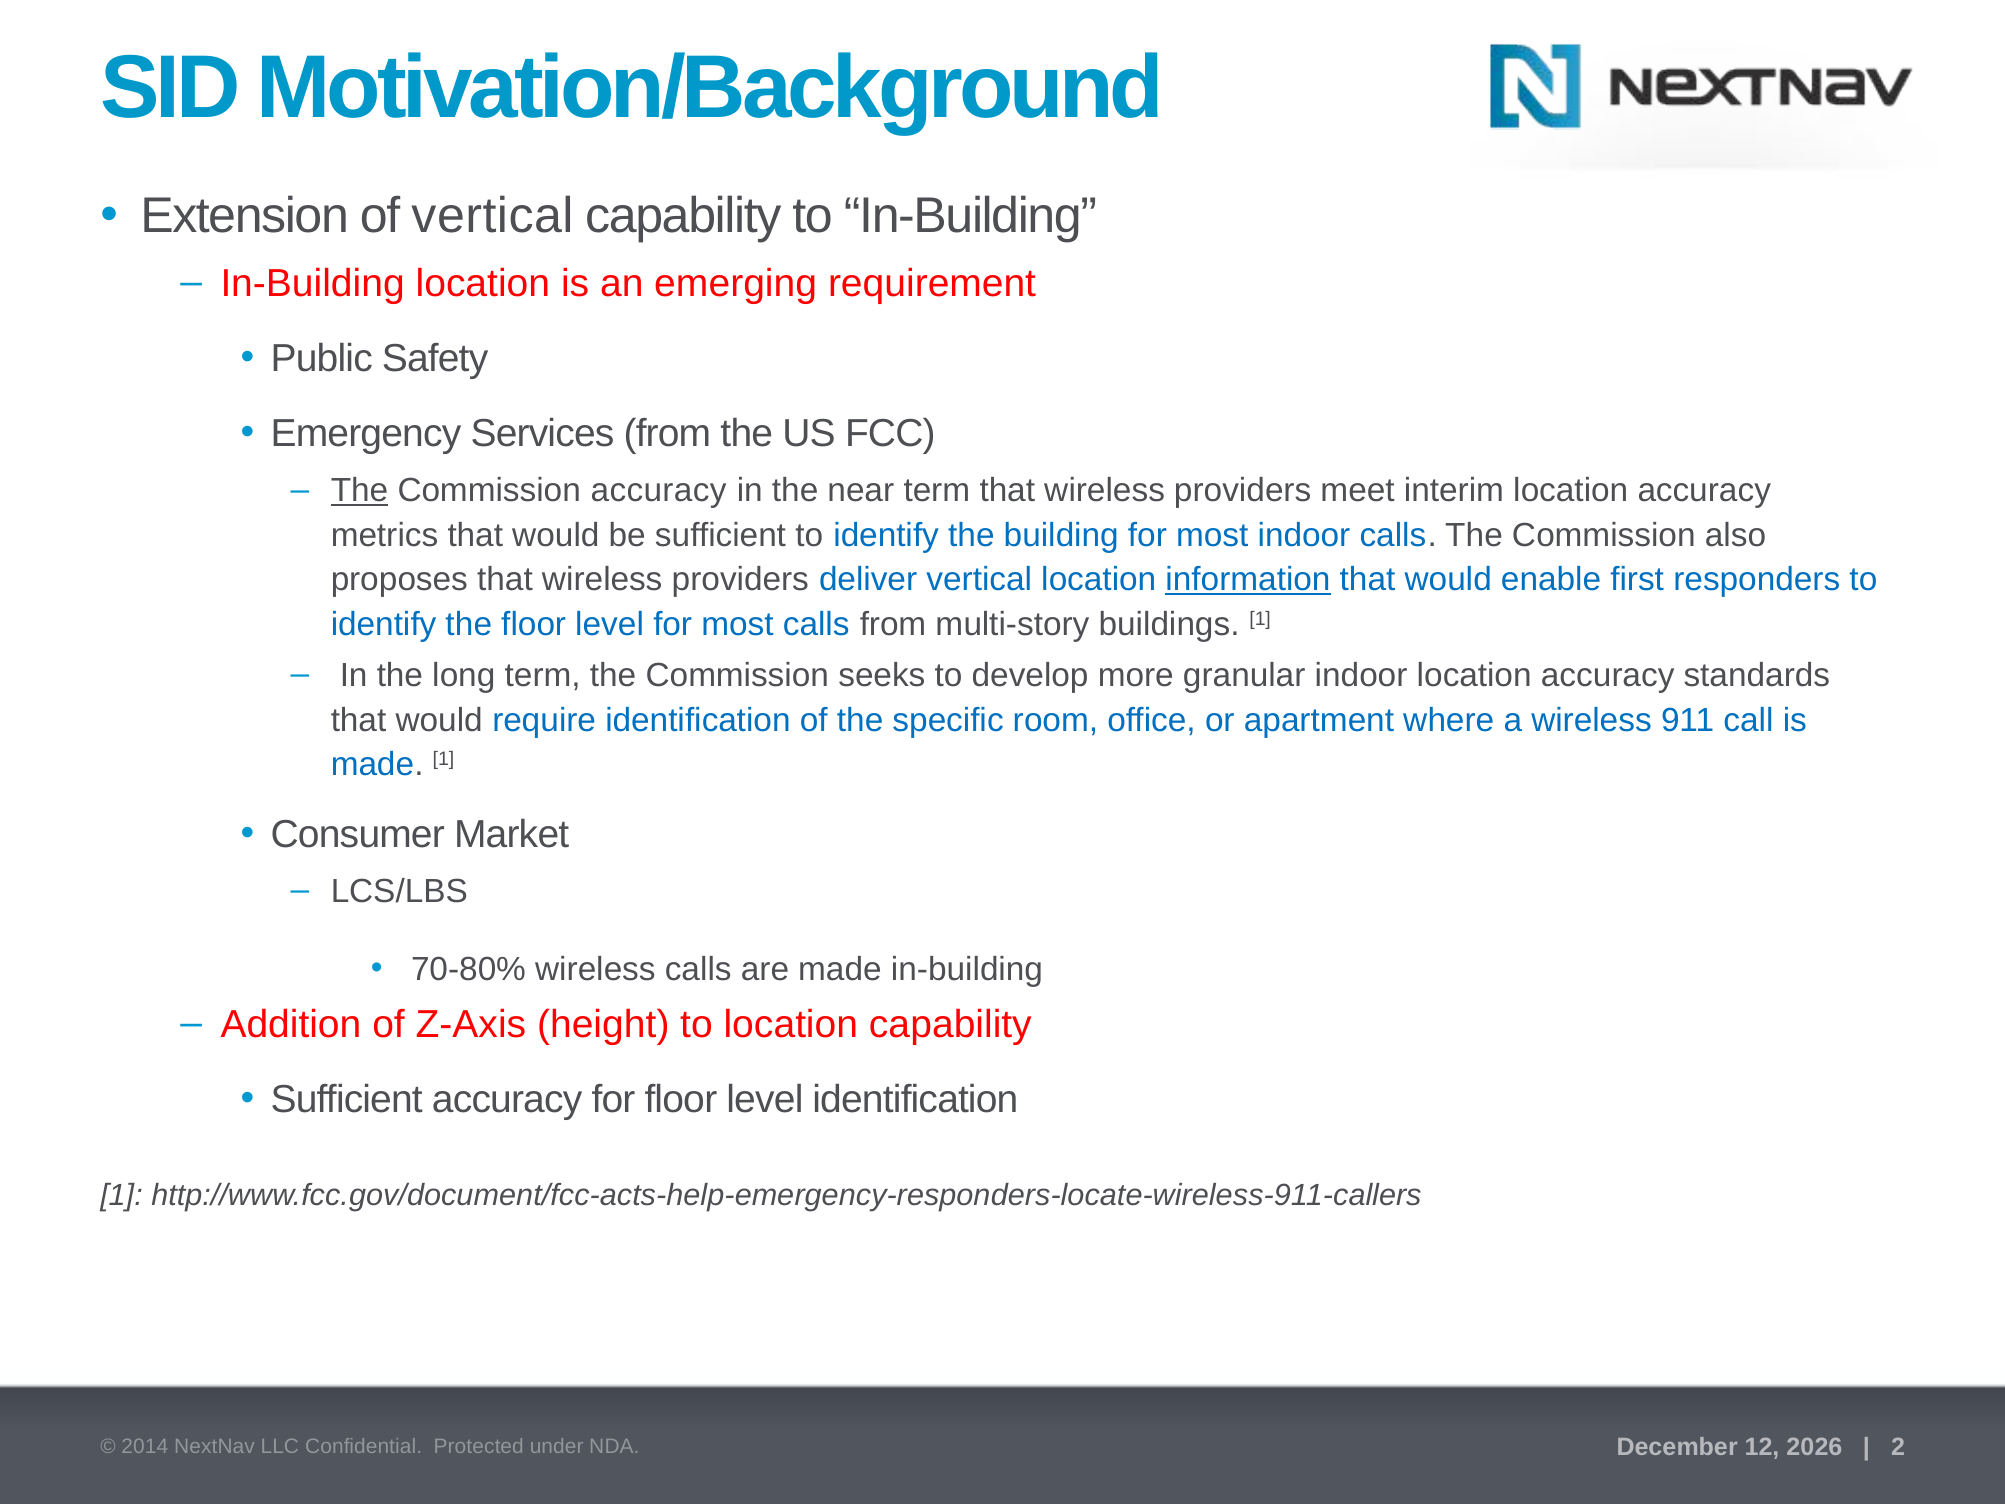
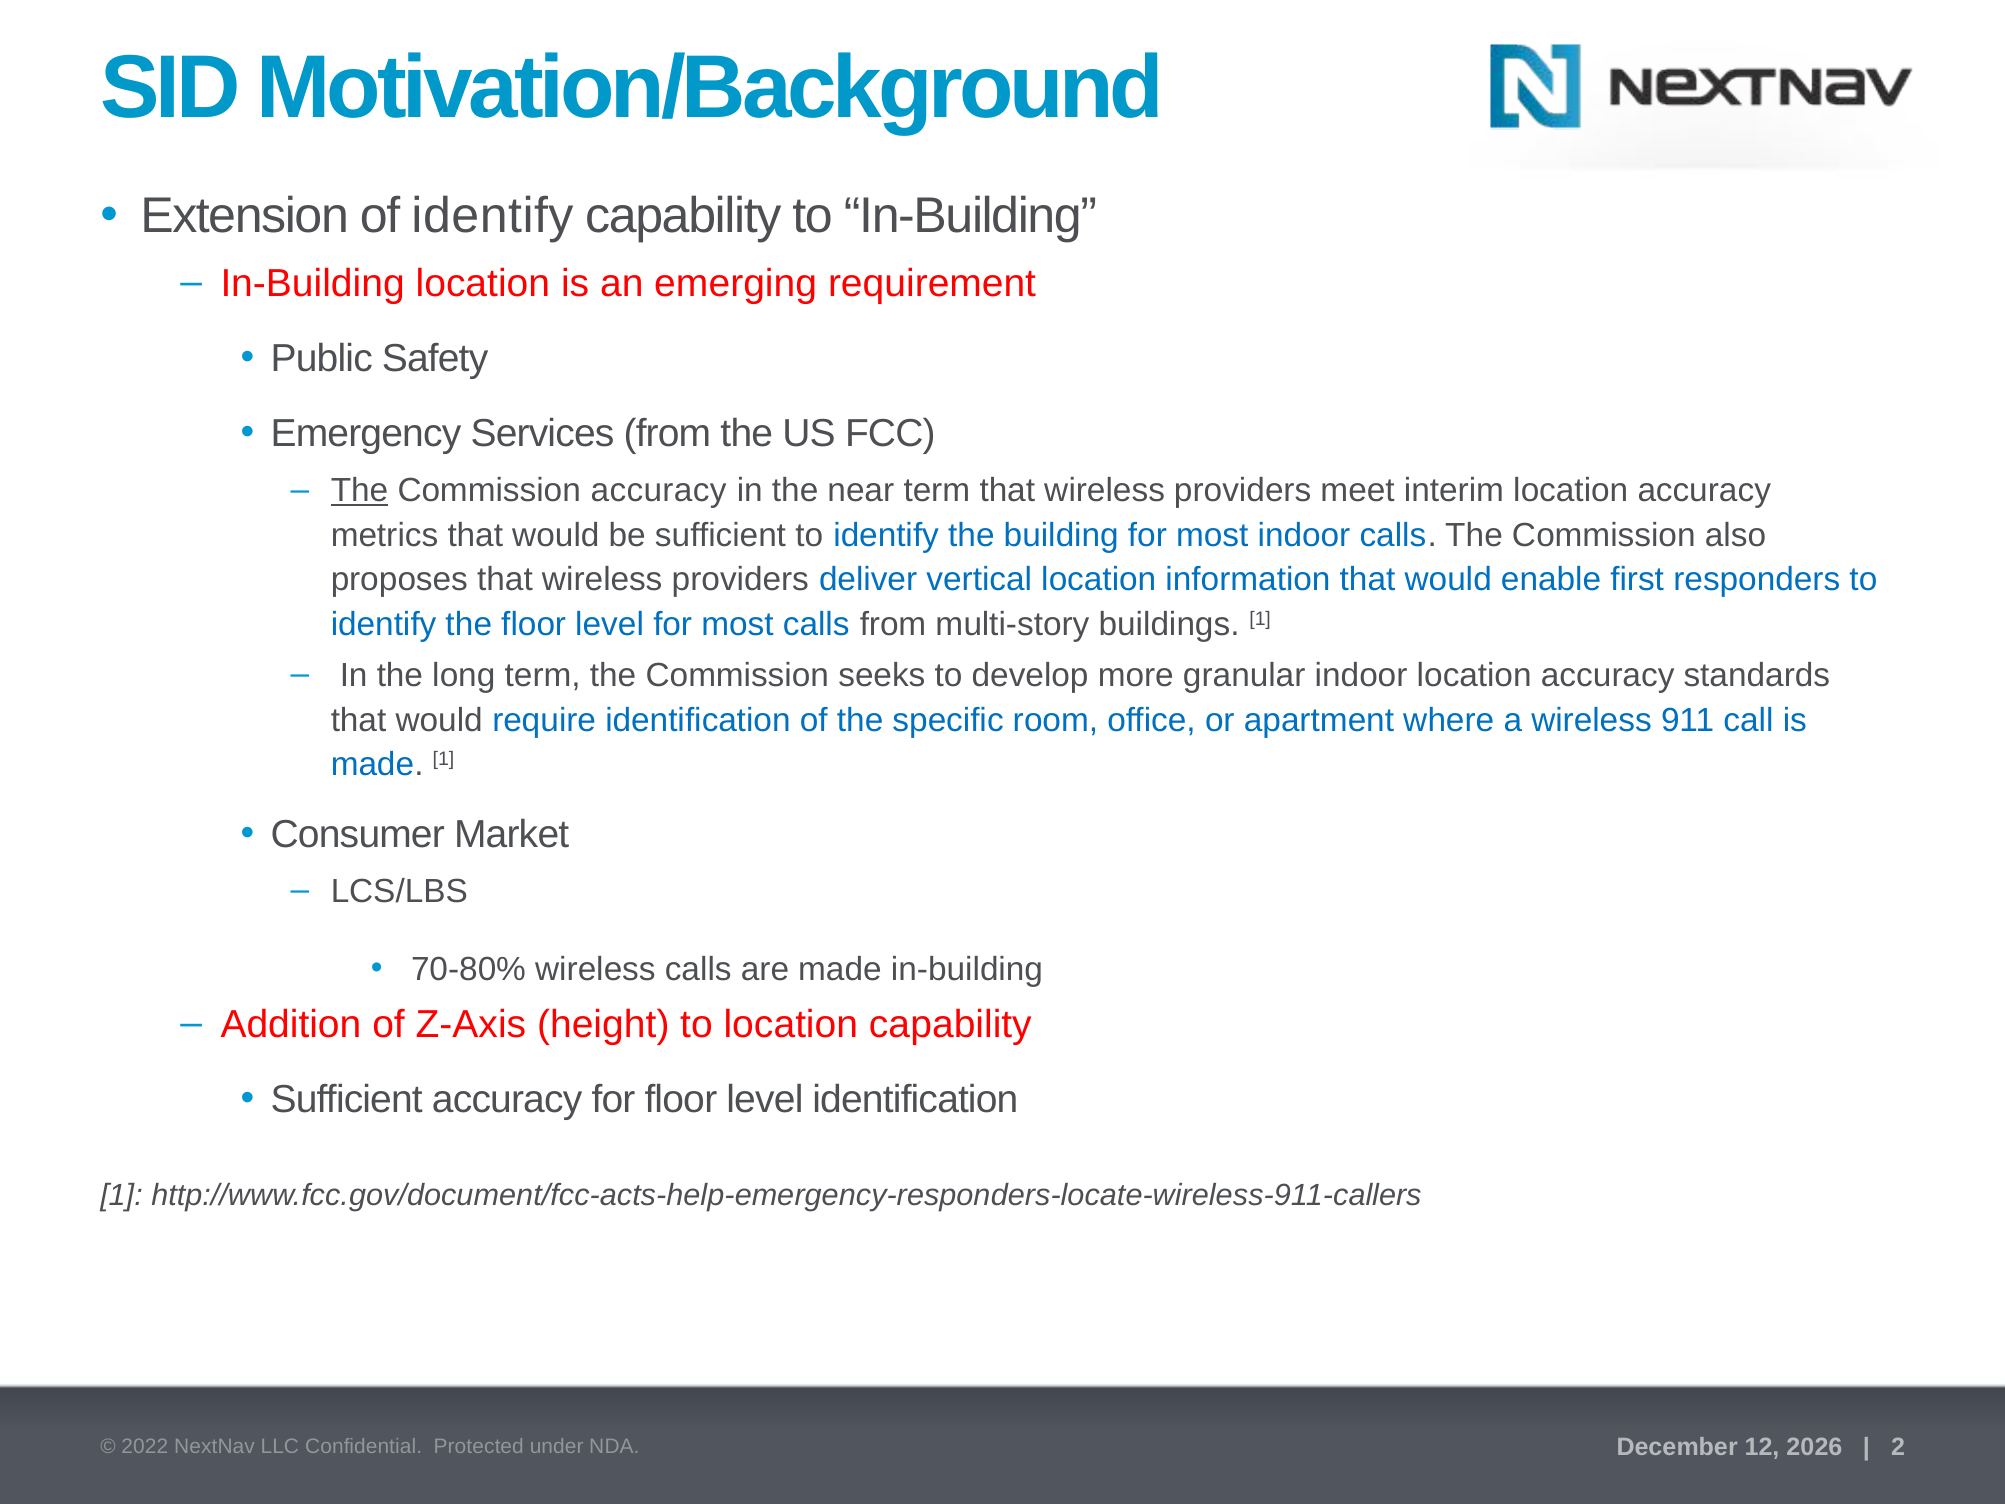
of vertical: vertical -> identify
information underline: present -> none
2014: 2014 -> 2022
